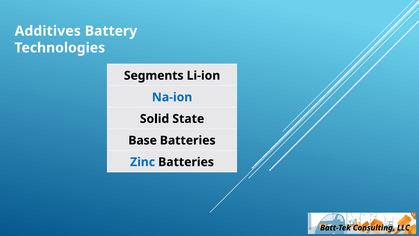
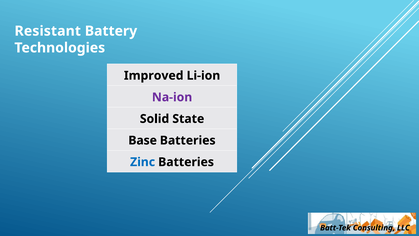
Additives: Additives -> Resistant
Segments: Segments -> Improved
Na-ion colour: blue -> purple
